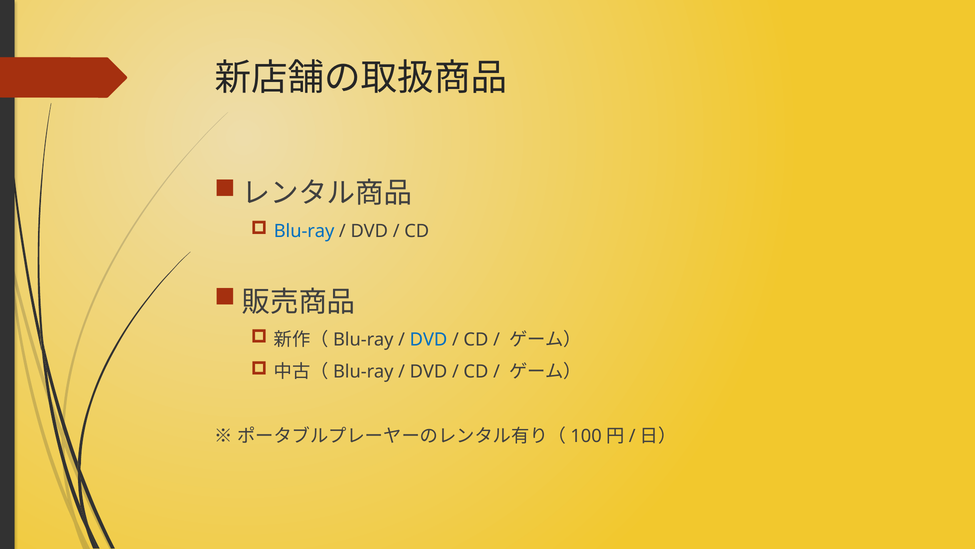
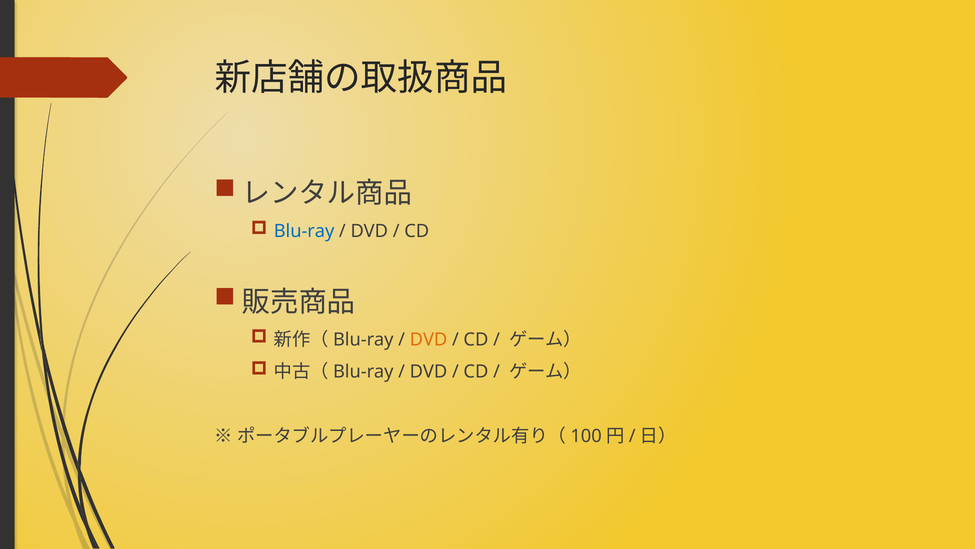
DVD at (429, 339) colour: blue -> orange
